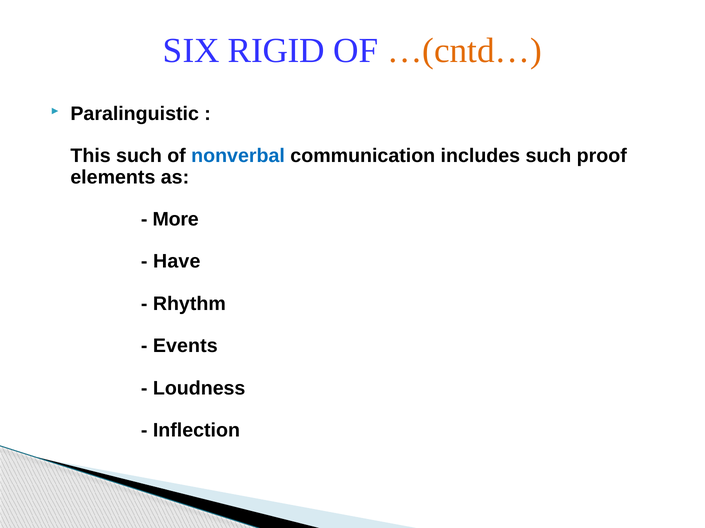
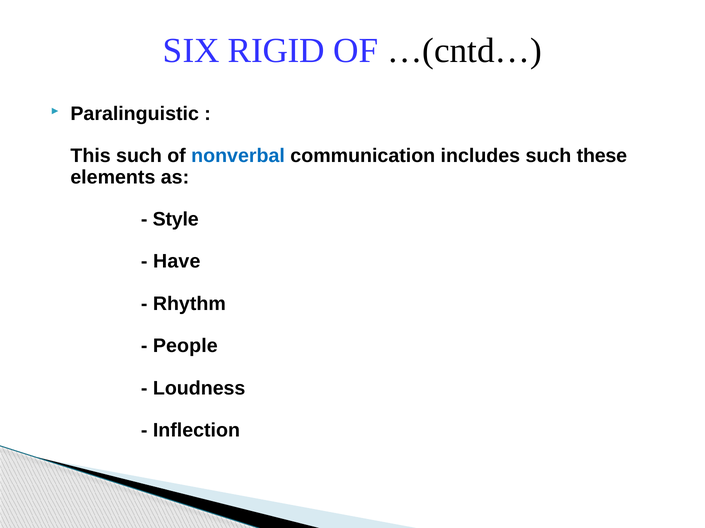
…(cntd… colour: orange -> black
proof: proof -> these
More: More -> Style
Events: Events -> People
